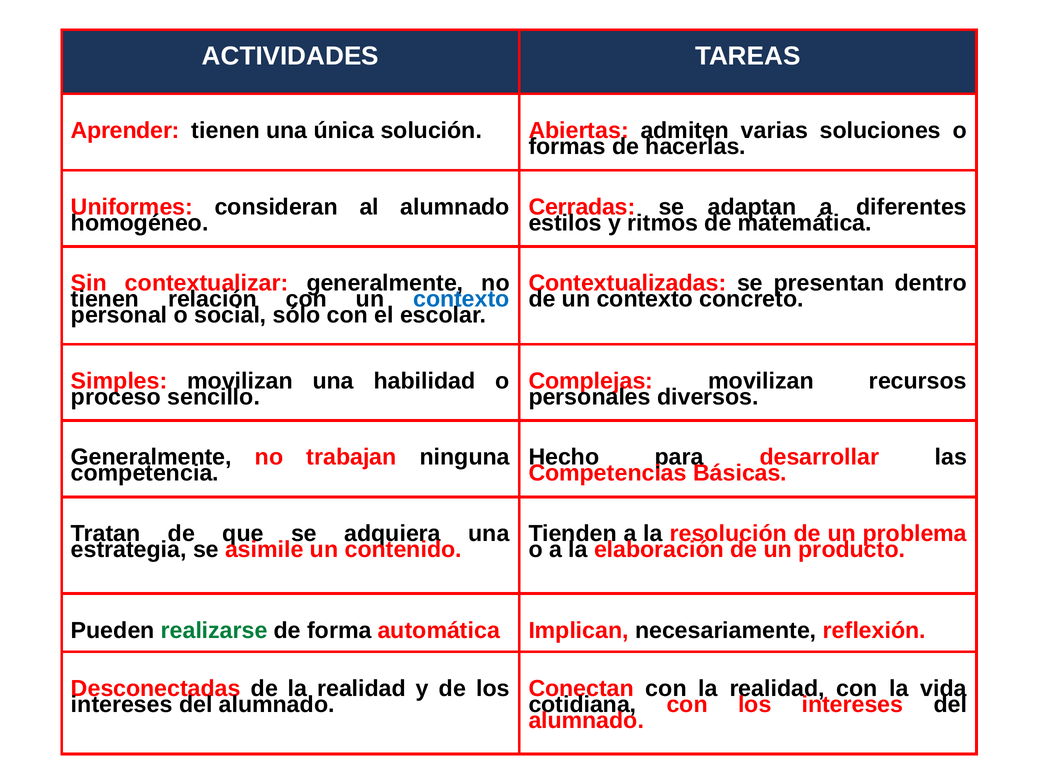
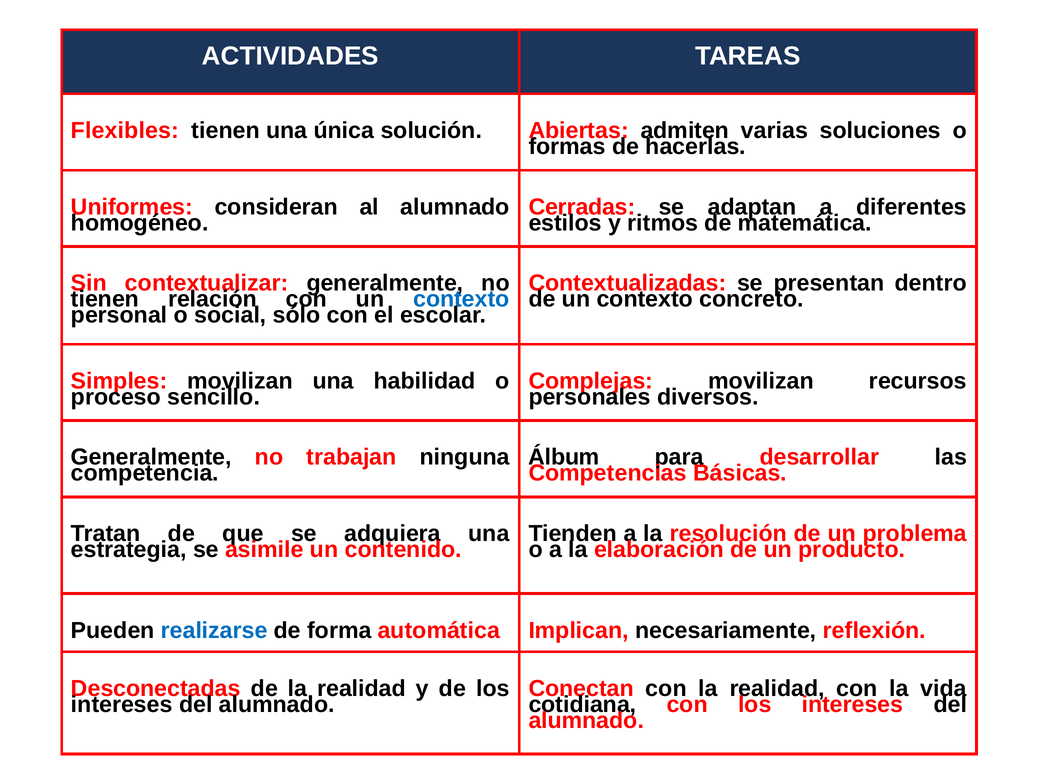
Aprender: Aprender -> Flexibles
Hecho: Hecho -> Álbum
realizarse colour: green -> blue
